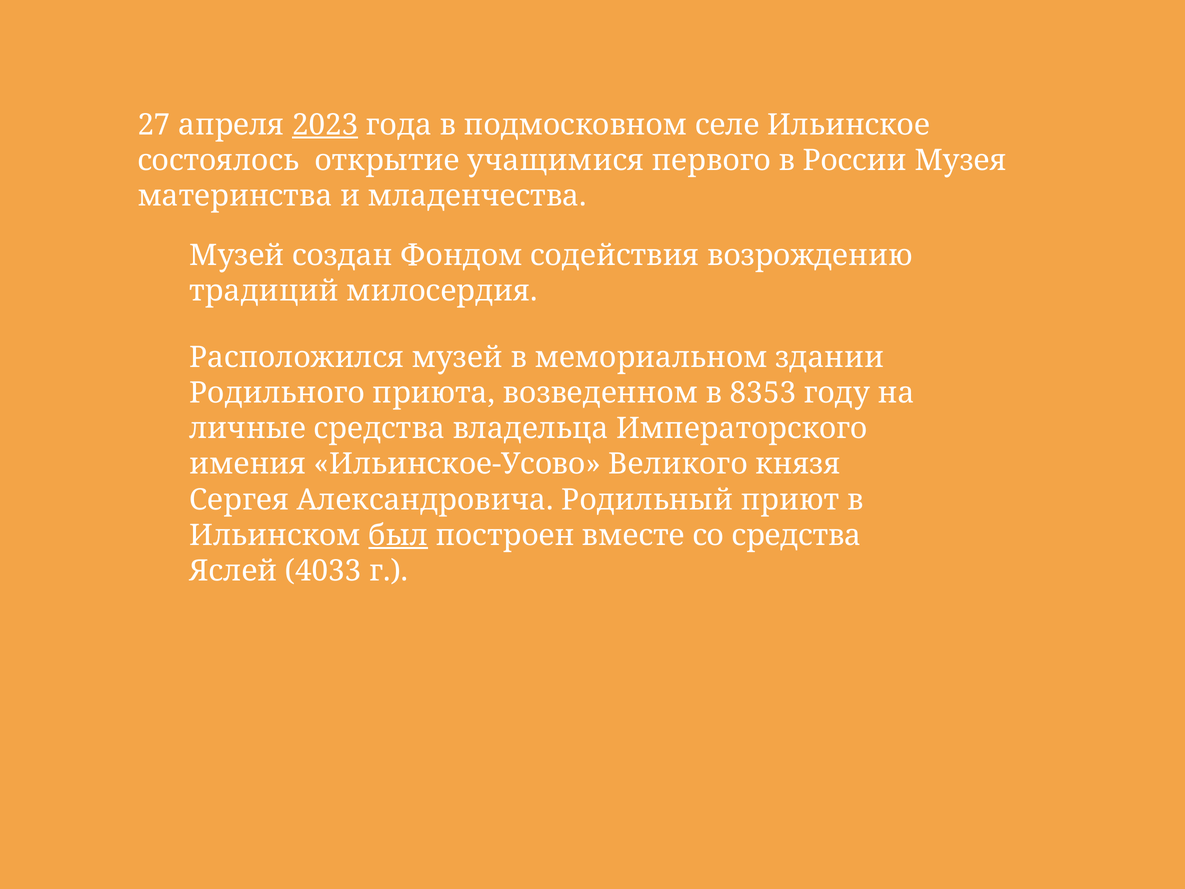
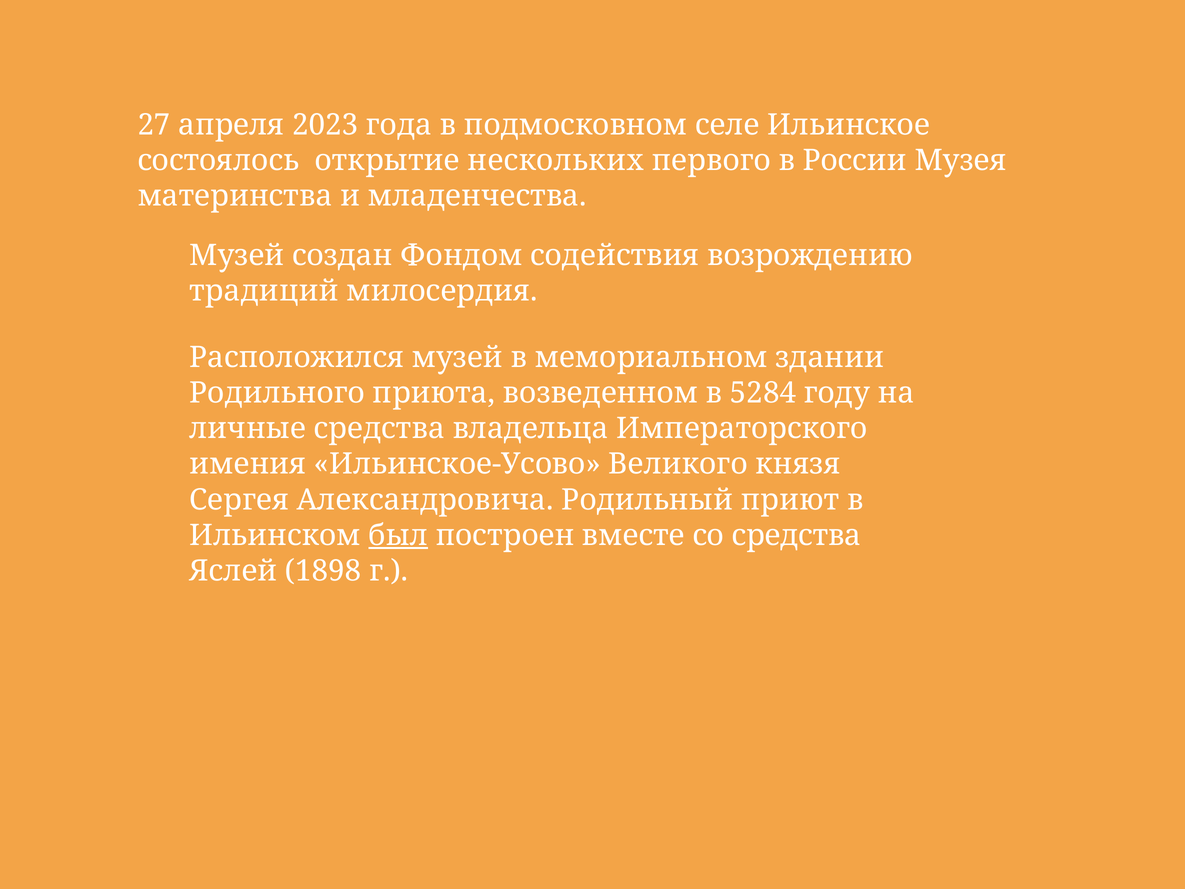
2023 underline: present -> none
учащимися: учащимися -> нескольких
8353: 8353 -> 5284
4033: 4033 -> 1898
